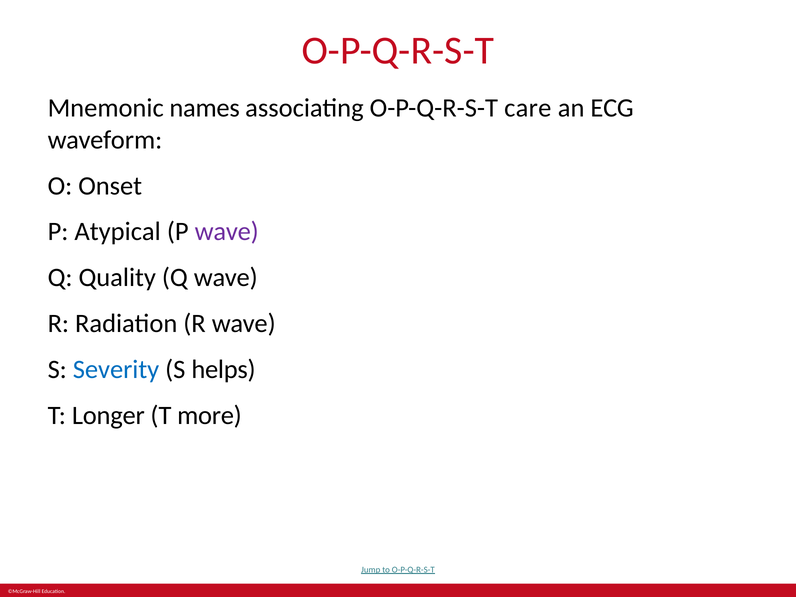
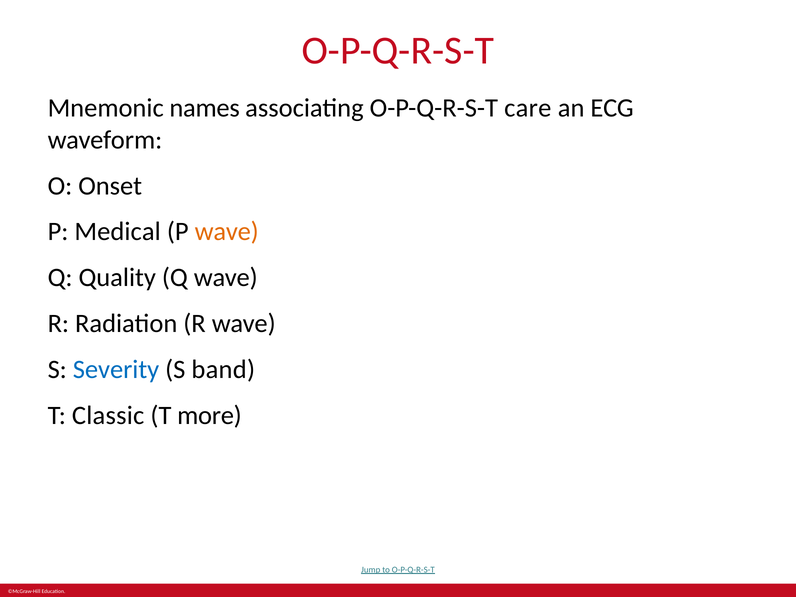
Atypical: Atypical -> Medical
wave at (227, 232) colour: purple -> orange
helps: helps -> band
Longer: Longer -> Classic
